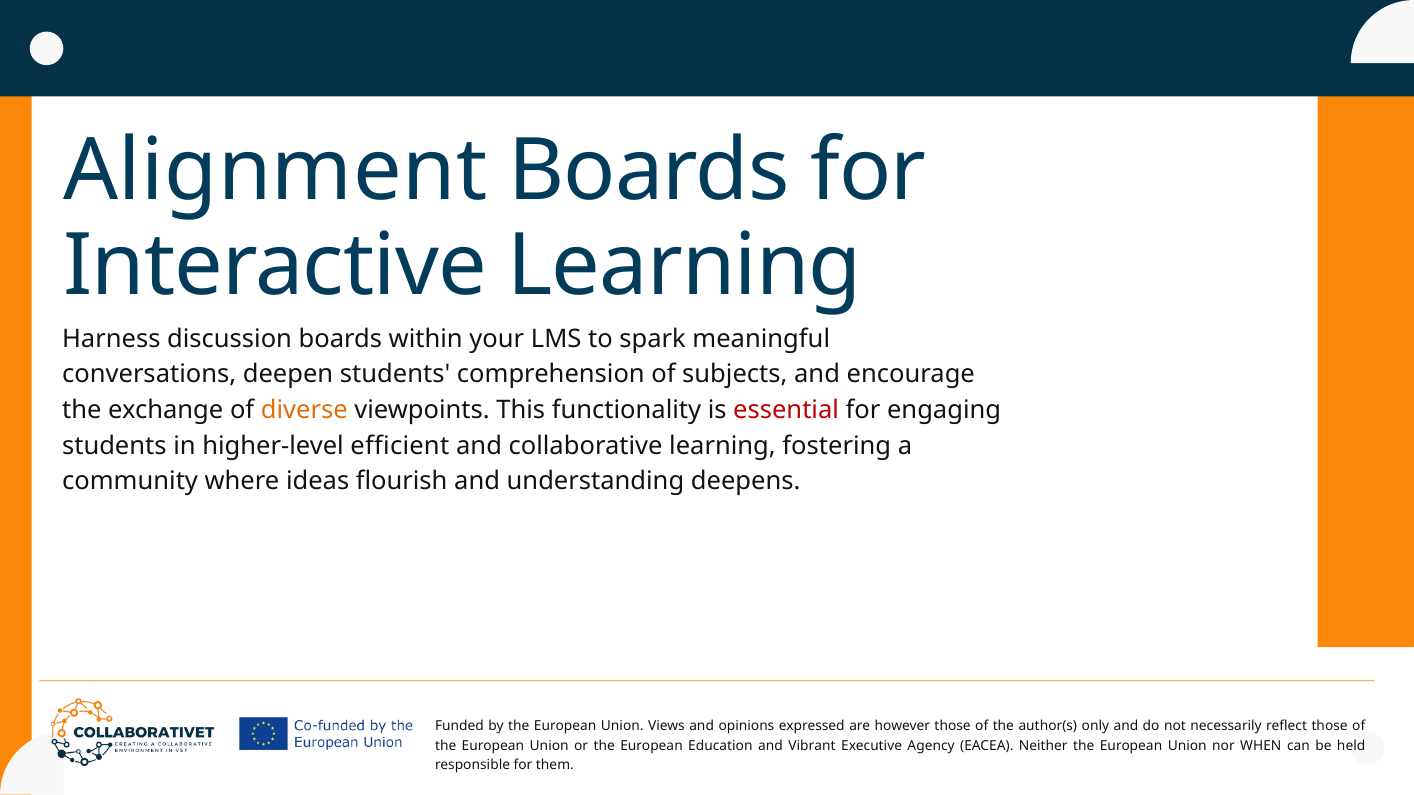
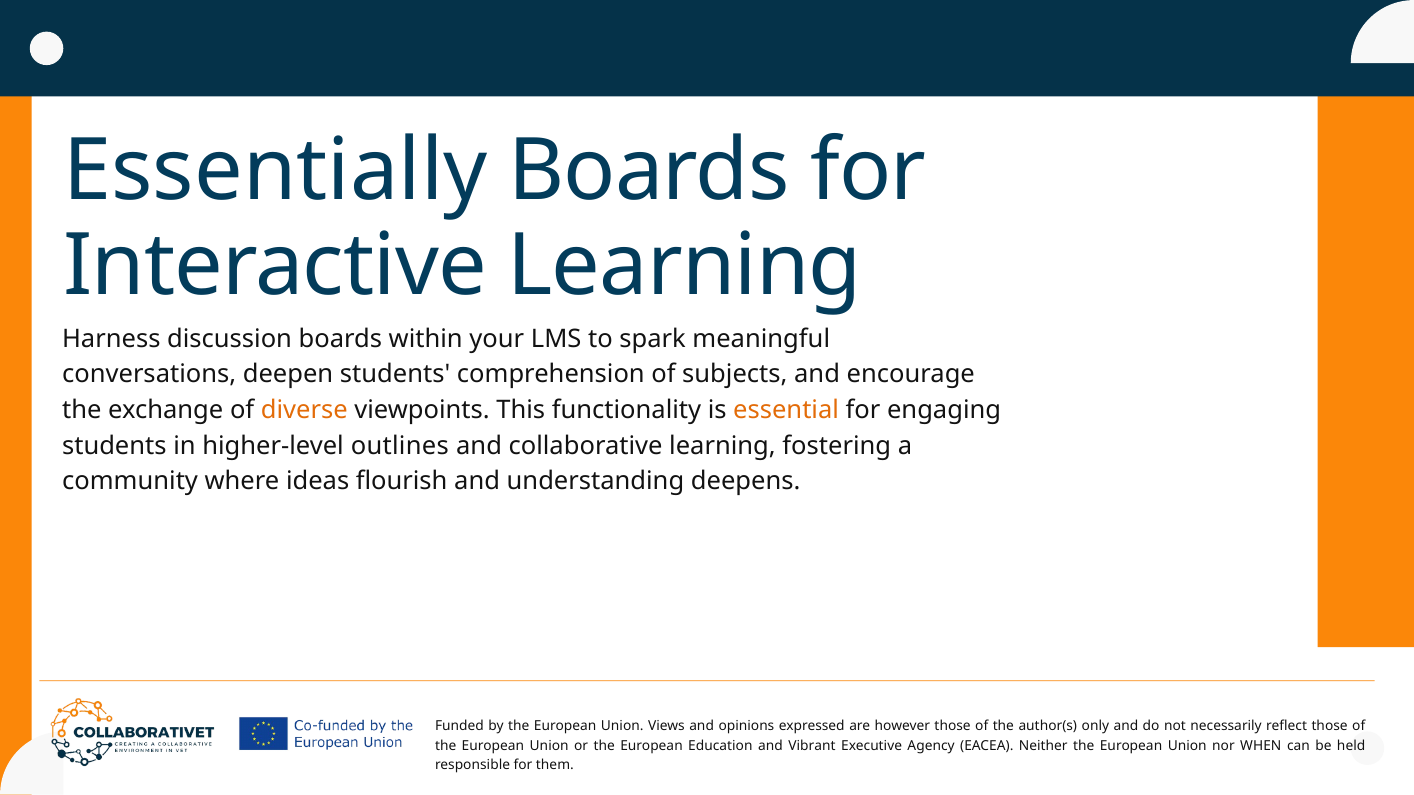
Alignment: Alignment -> Essentially
essential colour: red -> orange
efficient: efficient -> outlines
